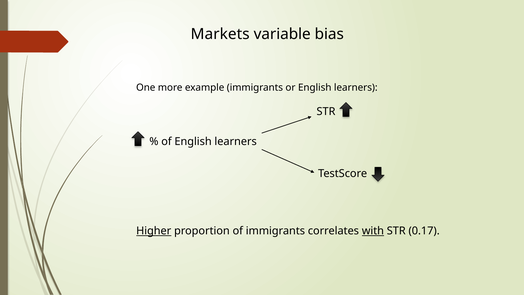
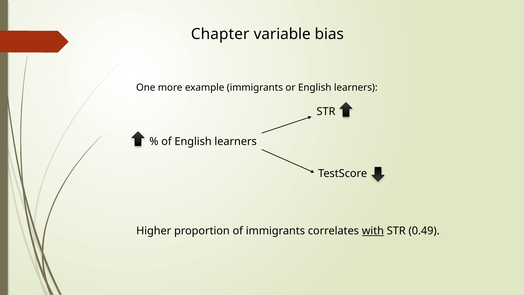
Markets: Markets -> Chapter
Higher underline: present -> none
0.17: 0.17 -> 0.49
